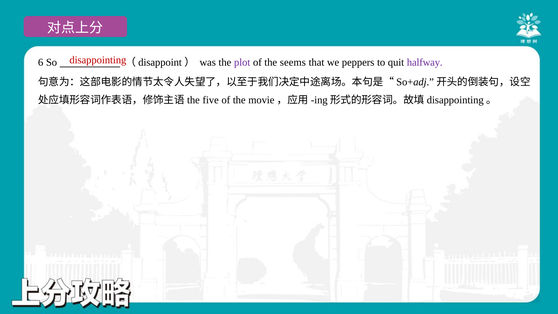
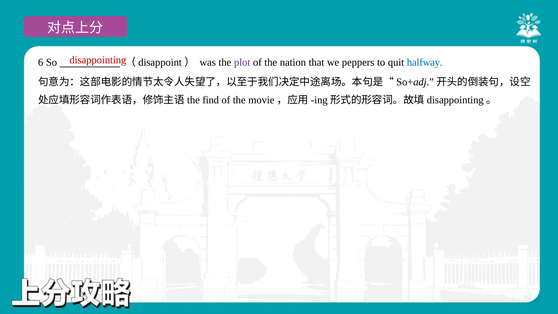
seems: seems -> nation
halfway colour: purple -> blue
five: five -> find
